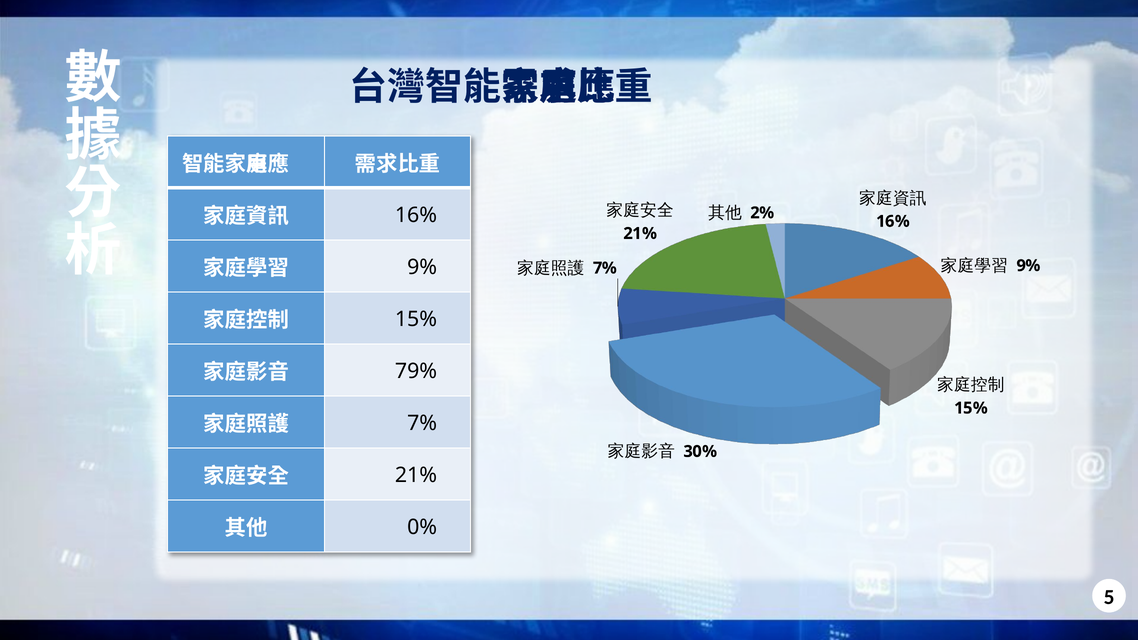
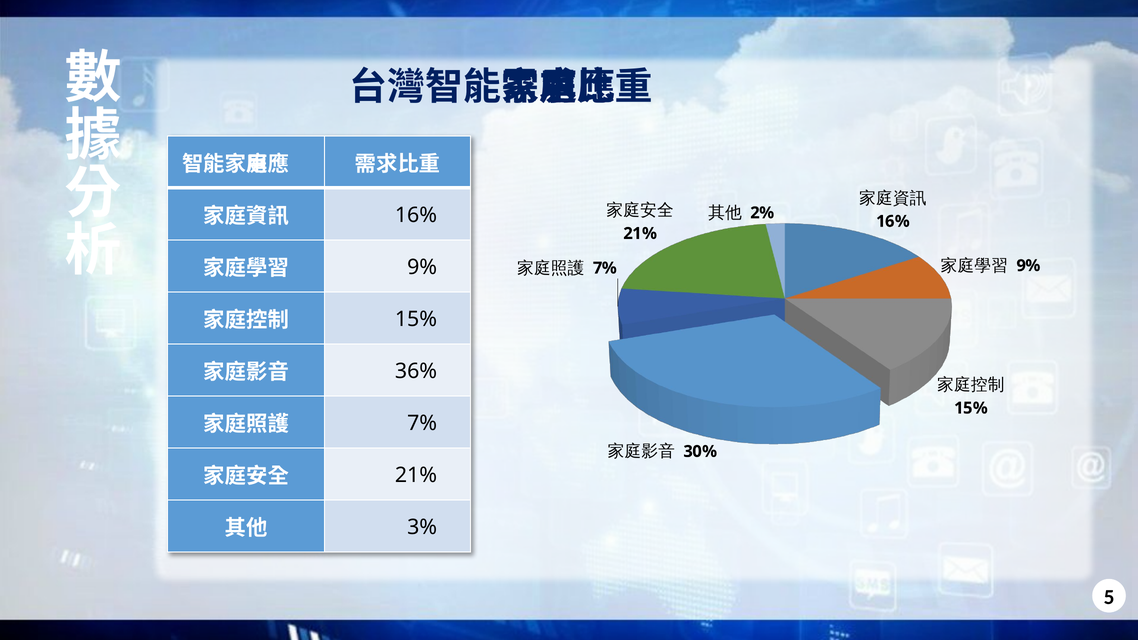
79%: 79% -> 36%
0%: 0% -> 3%
